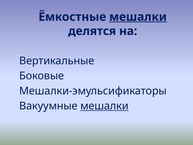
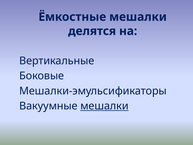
мешалки at (138, 17) underline: present -> none
